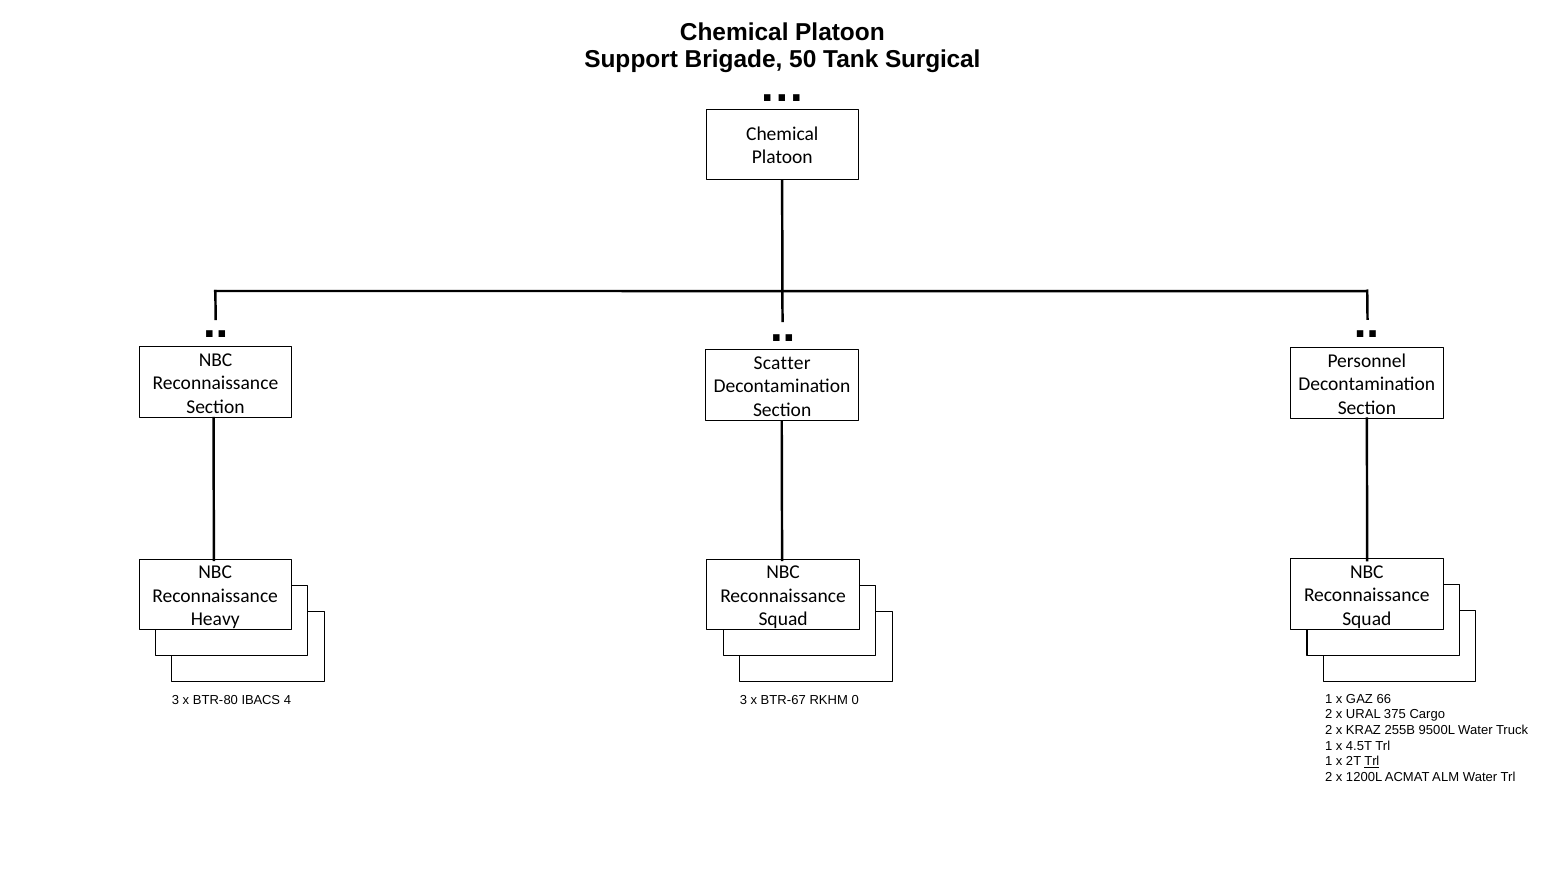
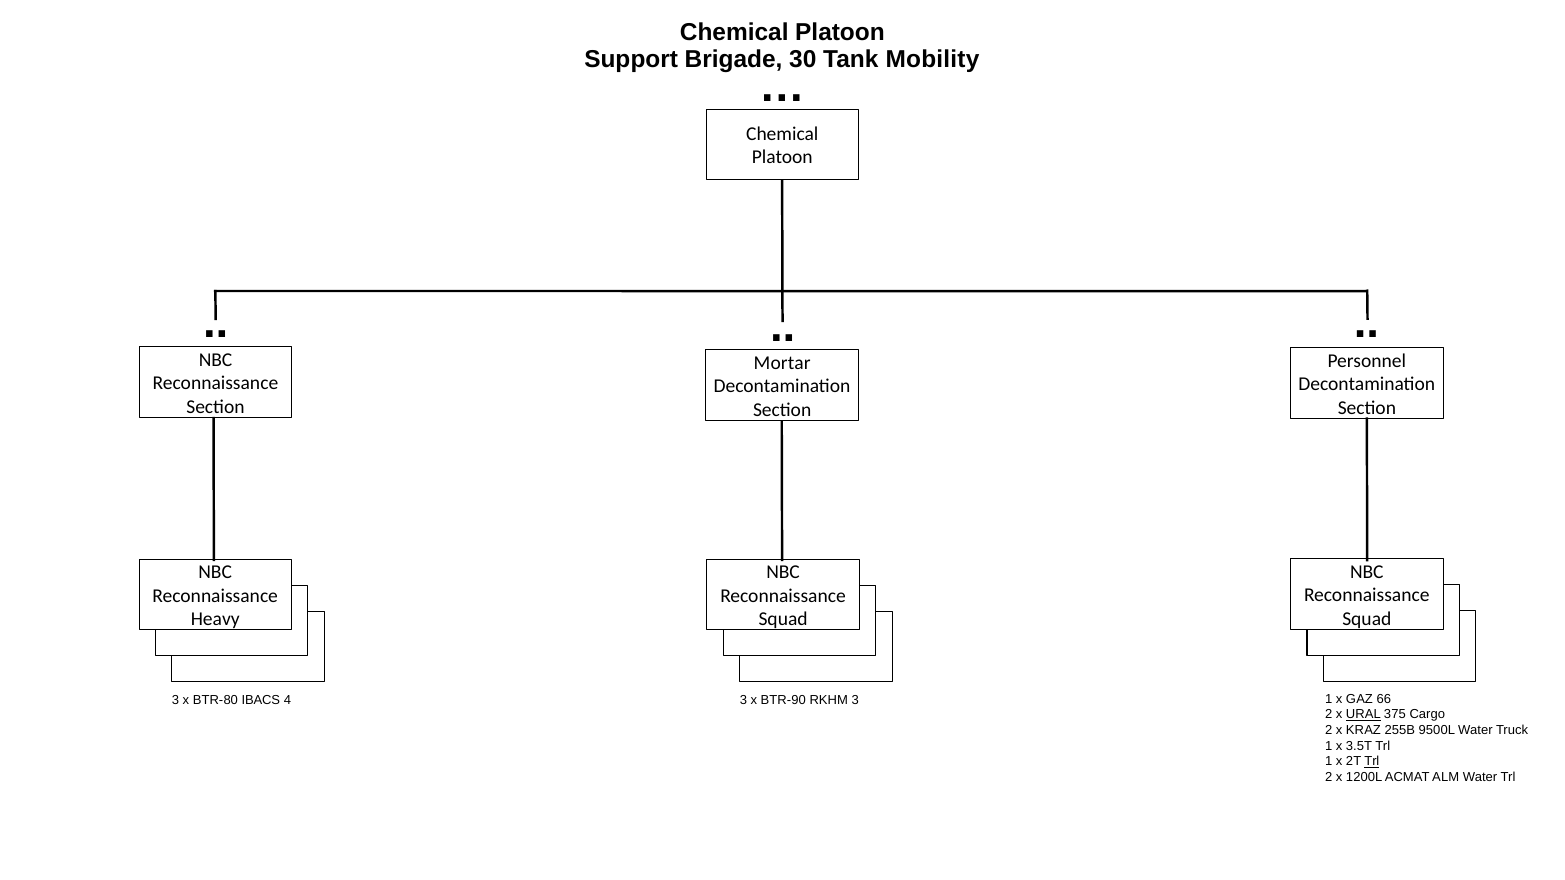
50: 50 -> 30
Surgical: Surgical -> Mobility
Scatter: Scatter -> Mortar
BTR-67: BTR-67 -> BTR-90
RKHM 0: 0 -> 3
URAL underline: none -> present
4.5T: 4.5T -> 3.5T
